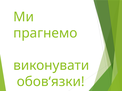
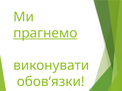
прагнемо underline: none -> present
